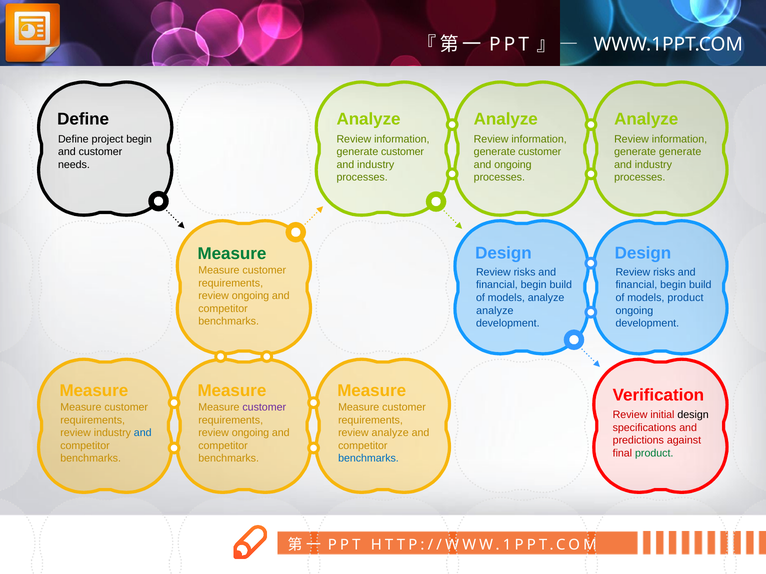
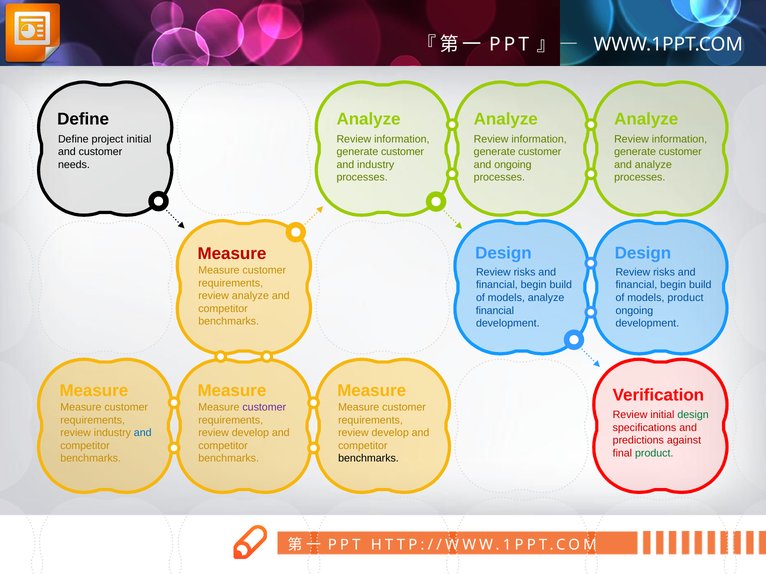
project begin: begin -> initial
generate at (680, 152): generate -> customer
industry at (653, 165): industry -> analyze
Measure at (232, 254) colour: green -> red
ongoing at (250, 296): ongoing -> analyze
analyze at (495, 311): analyze -> financial
design at (693, 415) colour: black -> green
ongoing at (250, 433): ongoing -> develop
analyze at (390, 433): analyze -> develop
benchmarks at (368, 459) colour: blue -> black
